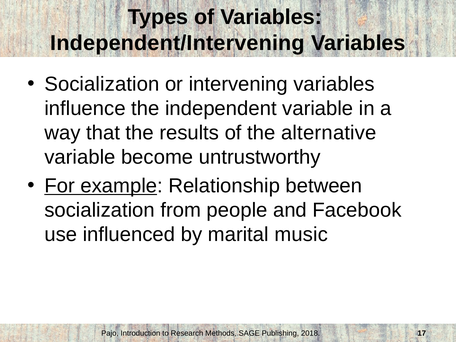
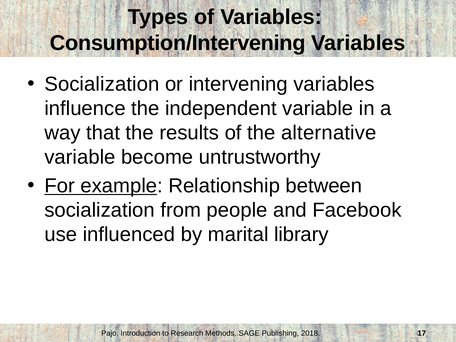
Independent/Intervening: Independent/Intervening -> Consumption/Intervening
music: music -> library
